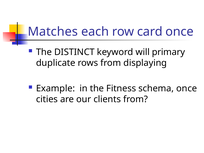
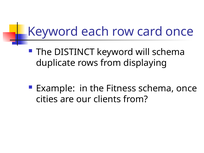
Matches at (53, 32): Matches -> Keyword
will primary: primary -> schema
